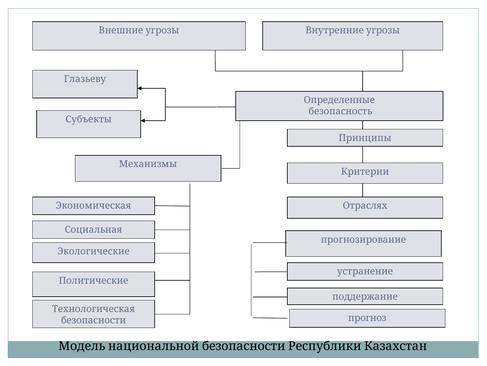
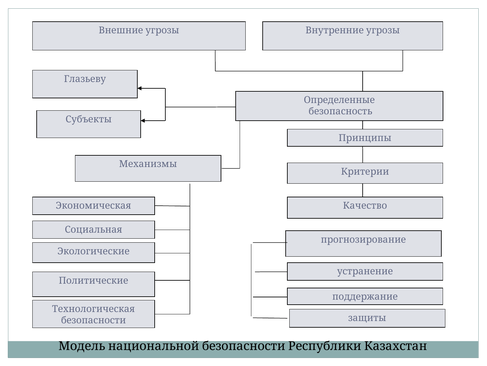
Отраслях: Отраслях -> Качество
прогноз: прогноз -> защиты
